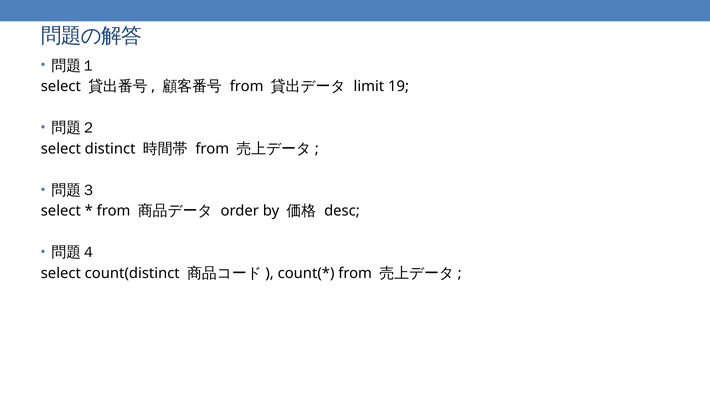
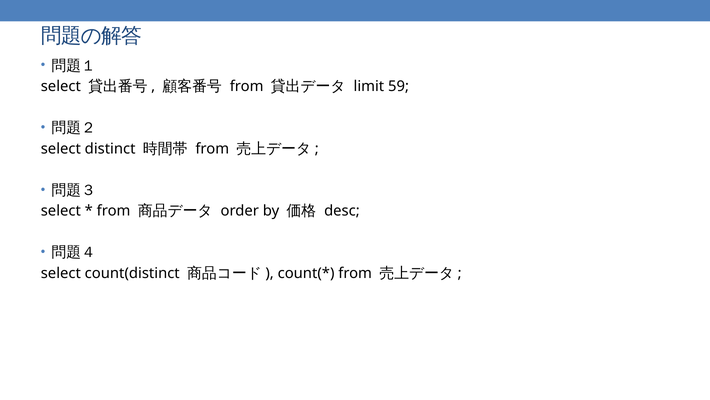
19: 19 -> 59
